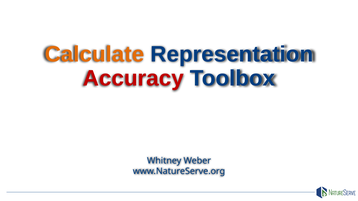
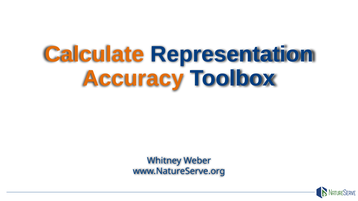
Accuracy colour: red -> orange
